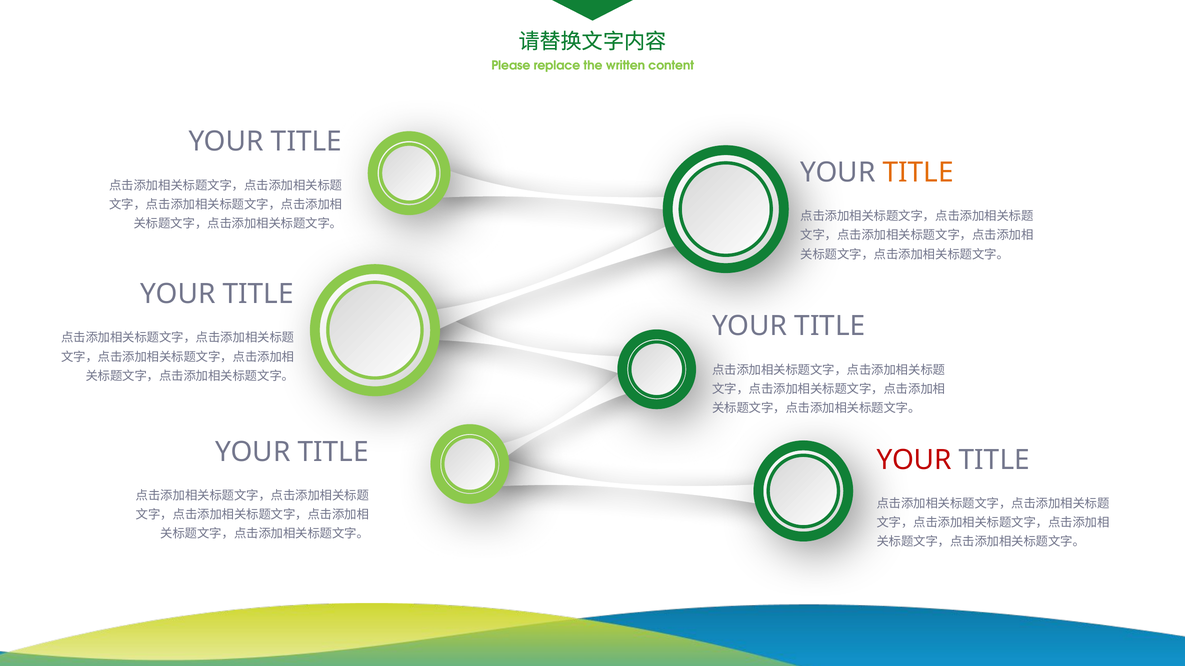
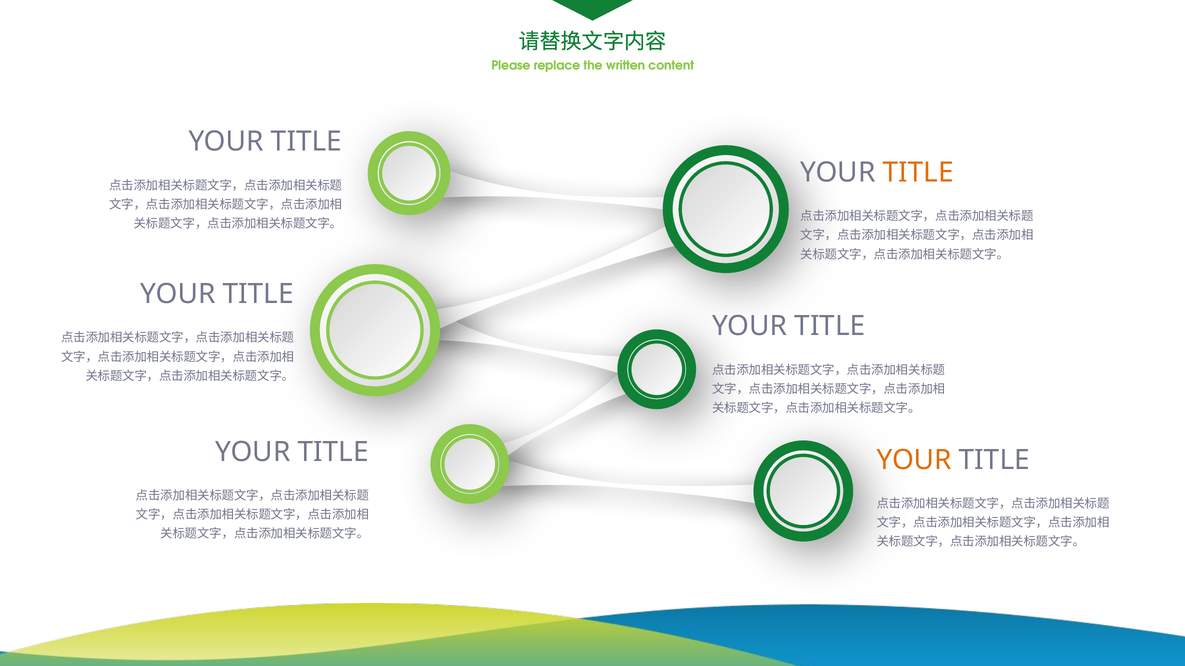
YOUR at (914, 460) colour: red -> orange
